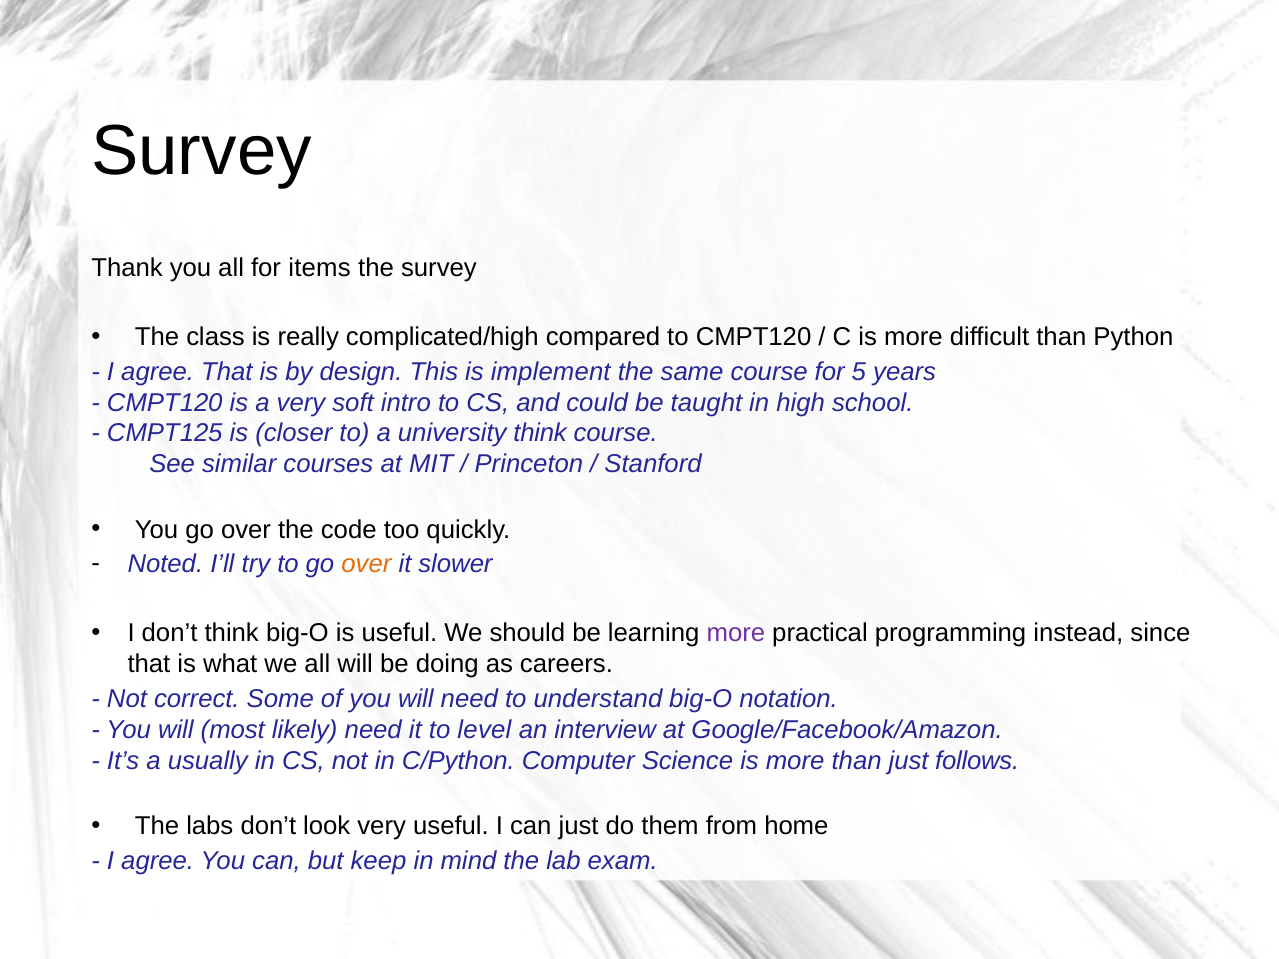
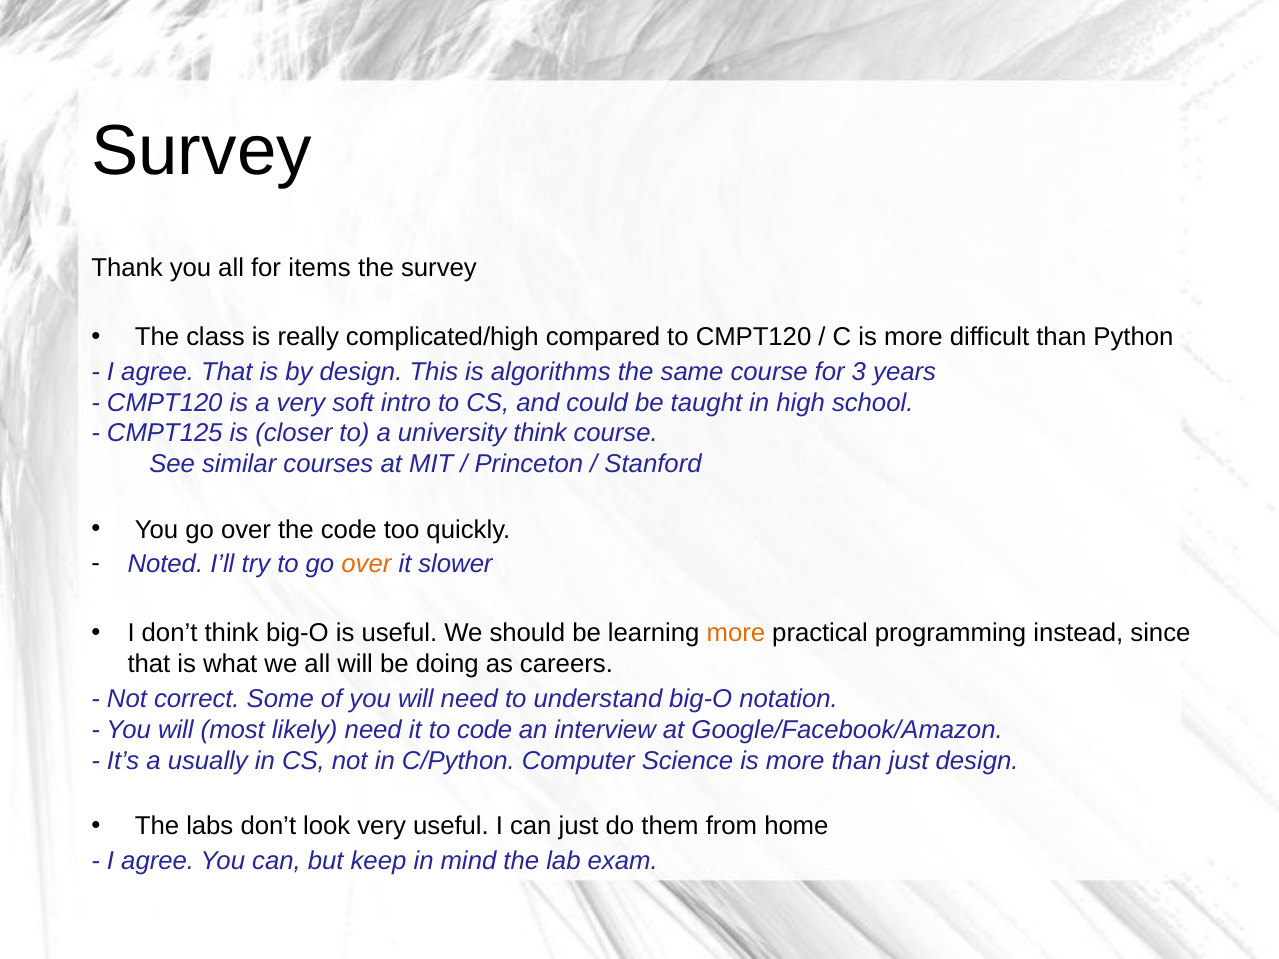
implement: implement -> algorithms
5: 5 -> 3
more at (736, 634) colour: purple -> orange
to level: level -> code
just follows: follows -> design
